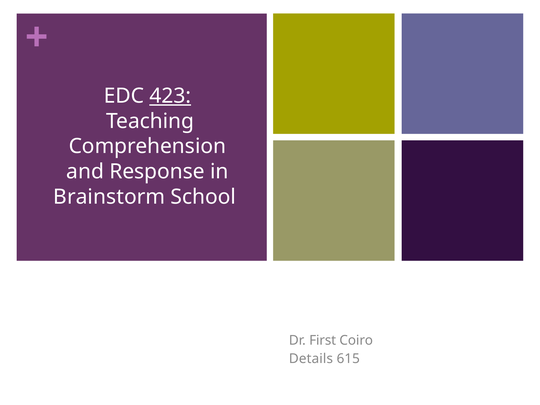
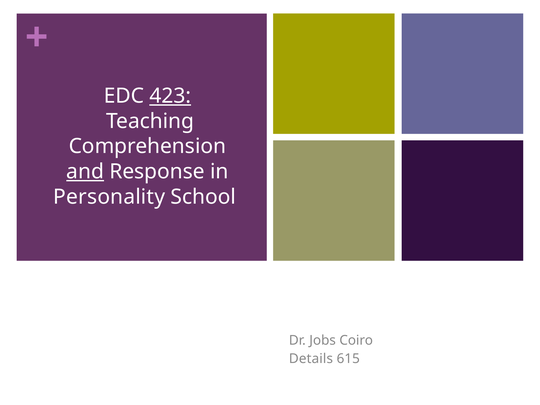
and underline: none -> present
Brainstorm: Brainstorm -> Personality
First: First -> Jobs
